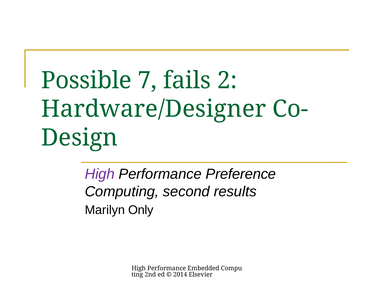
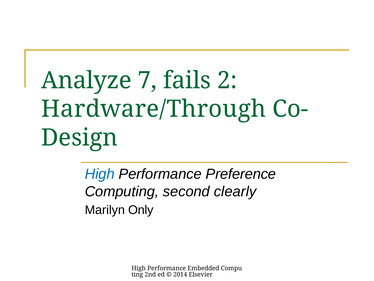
Possible: Possible -> Analyze
Hardware/Designer: Hardware/Designer -> Hardware/Through
High at (100, 174) colour: purple -> blue
results: results -> clearly
